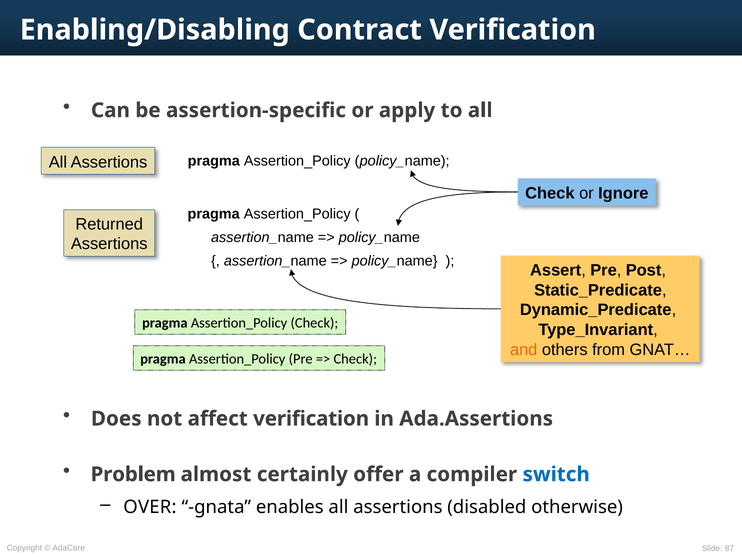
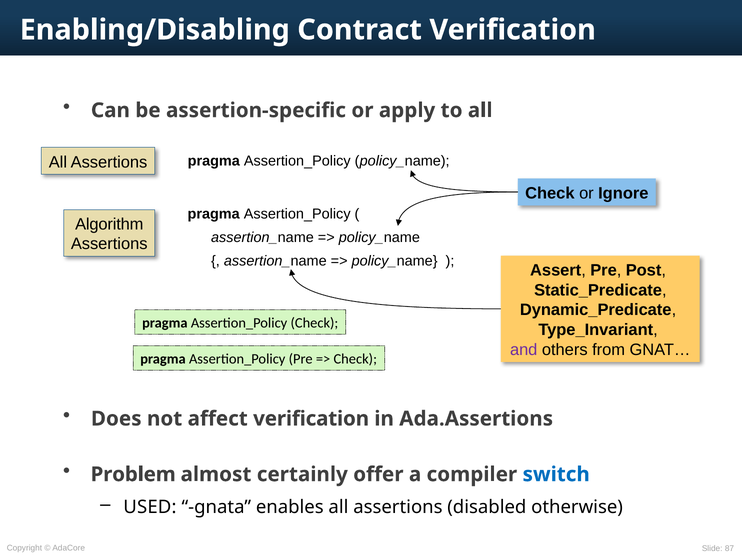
Returned: Returned -> Algorithm
and colour: orange -> purple
OVER: OVER -> USED
